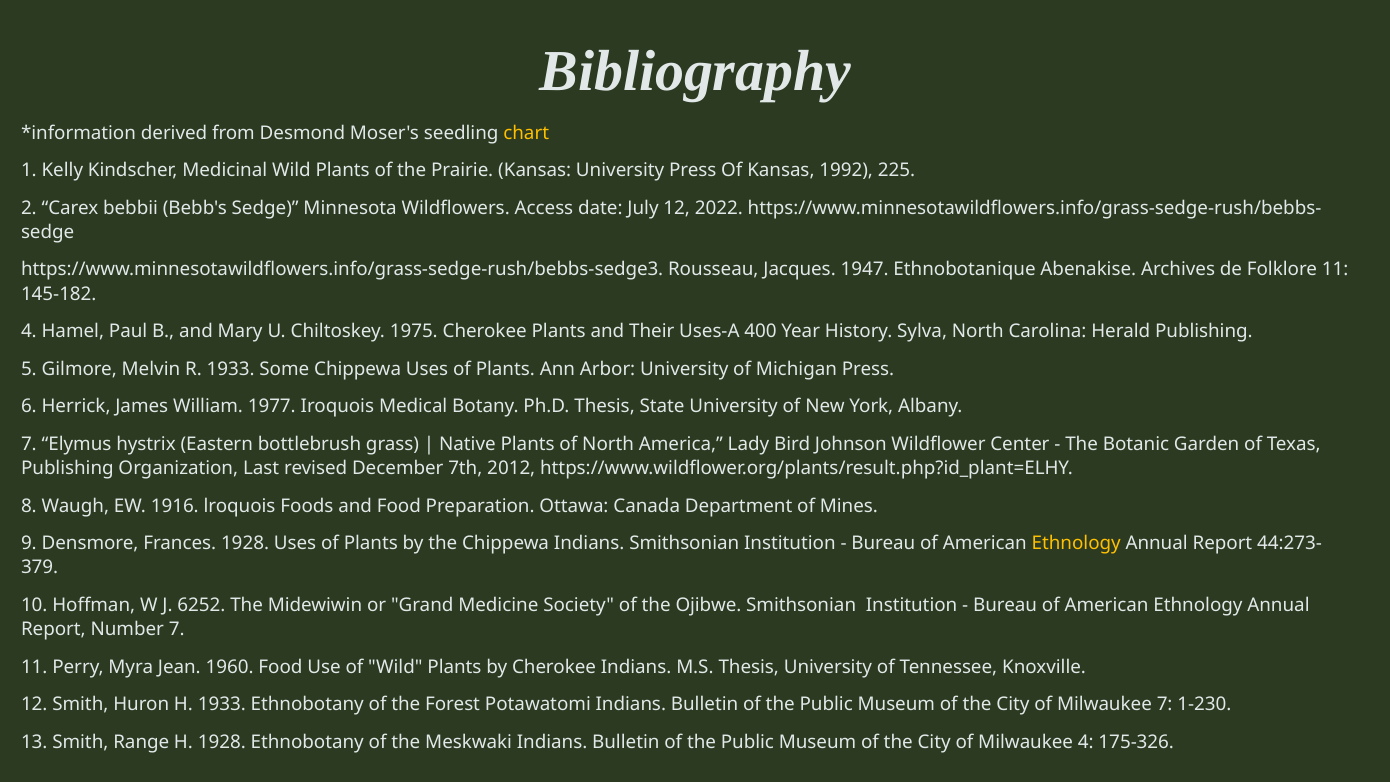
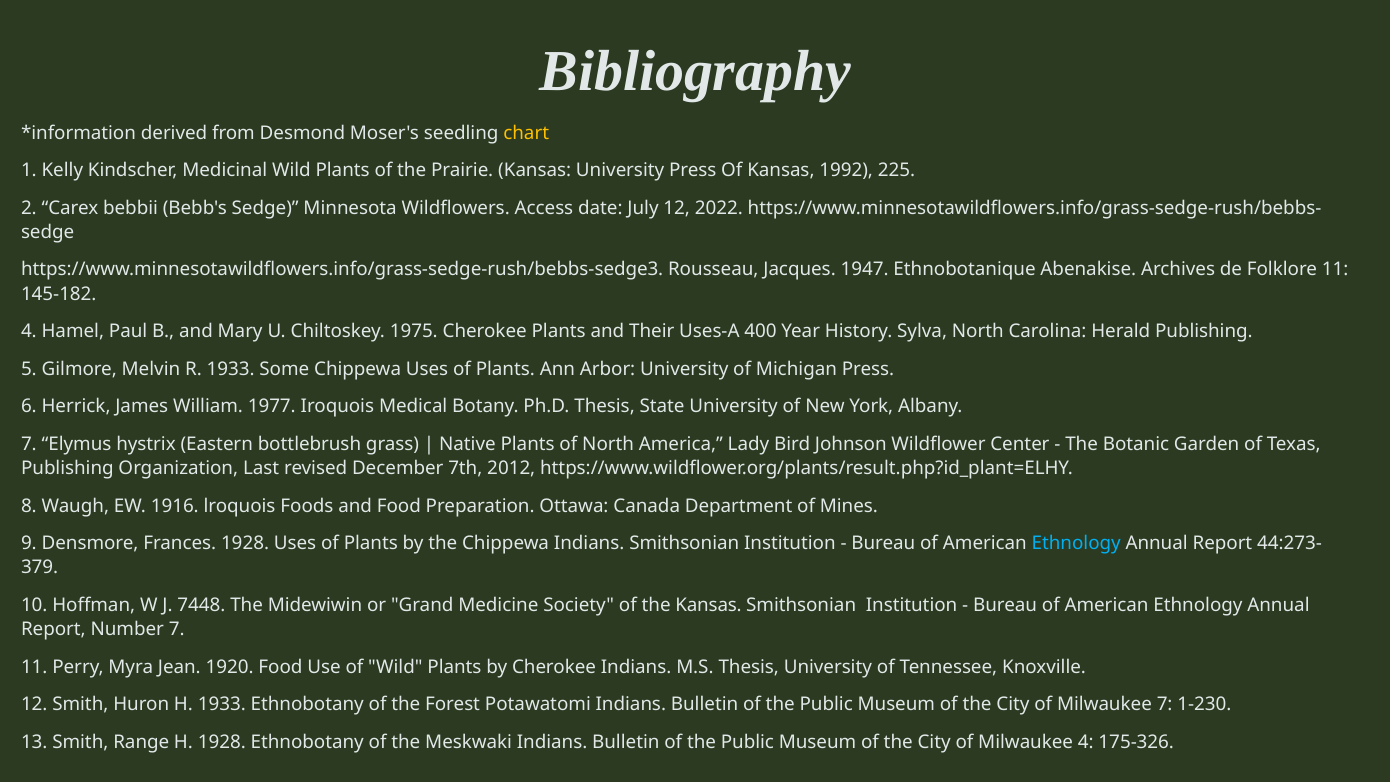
Ethnology at (1076, 543) colour: yellow -> light blue
6252: 6252 -> 7448
the Ojibwe: Ojibwe -> Kansas
1960: 1960 -> 1920
